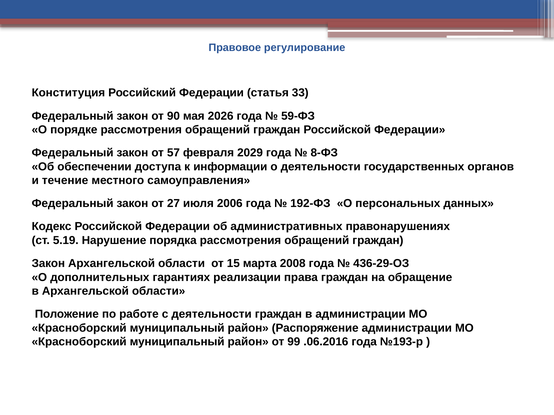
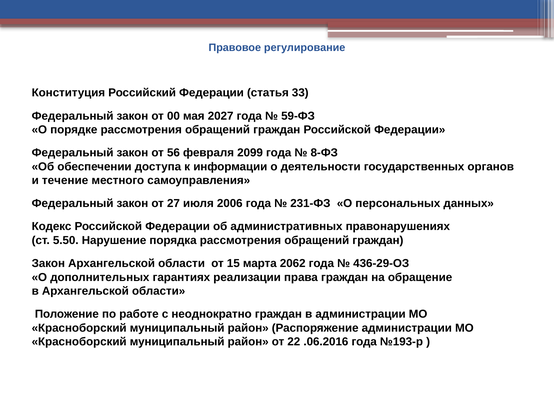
90: 90 -> 00
2026: 2026 -> 2027
57: 57 -> 56
2029: 2029 -> 2099
192-ФЗ: 192-ФЗ -> 231-ФЗ
5.19: 5.19 -> 5.50
2008: 2008 -> 2062
с деятельности: деятельности -> неоднократно
99: 99 -> 22
